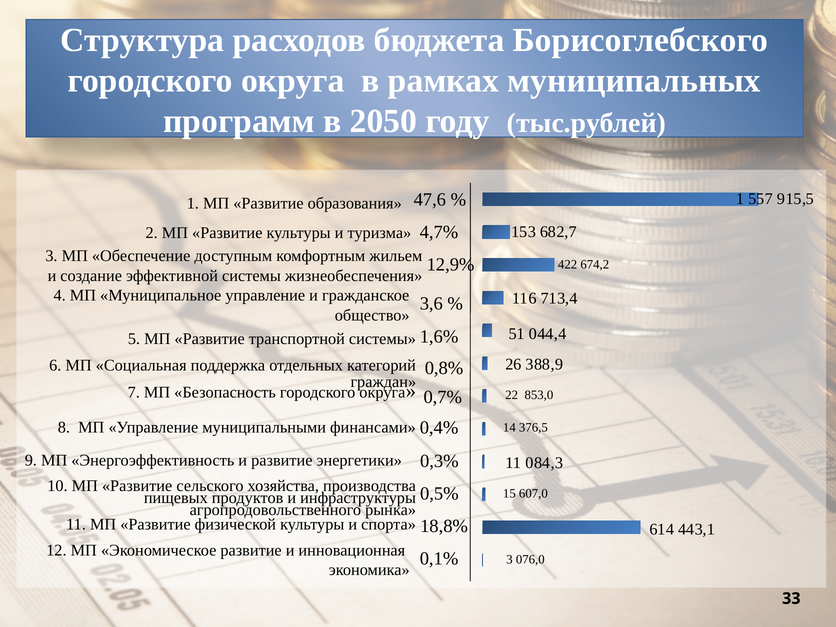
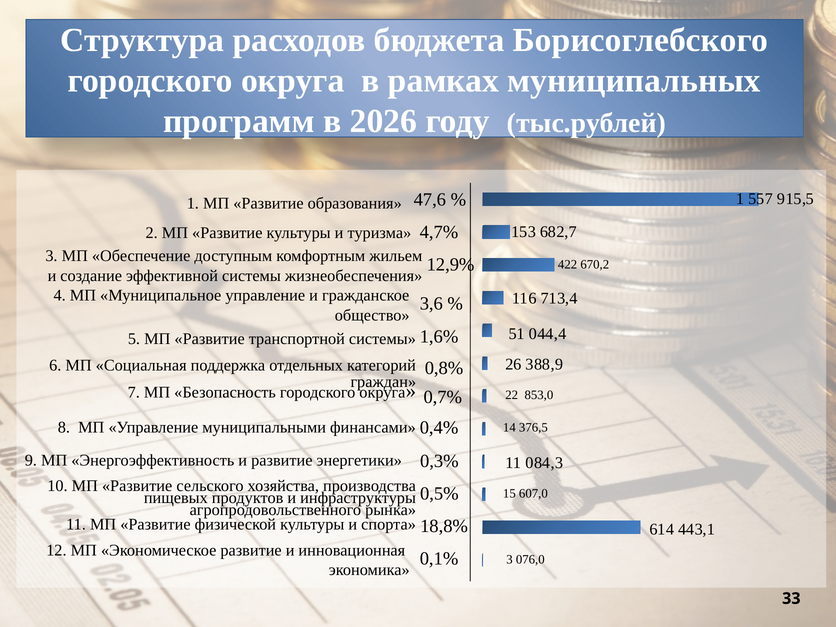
2050: 2050 -> 2026
674,2: 674,2 -> 670,2
